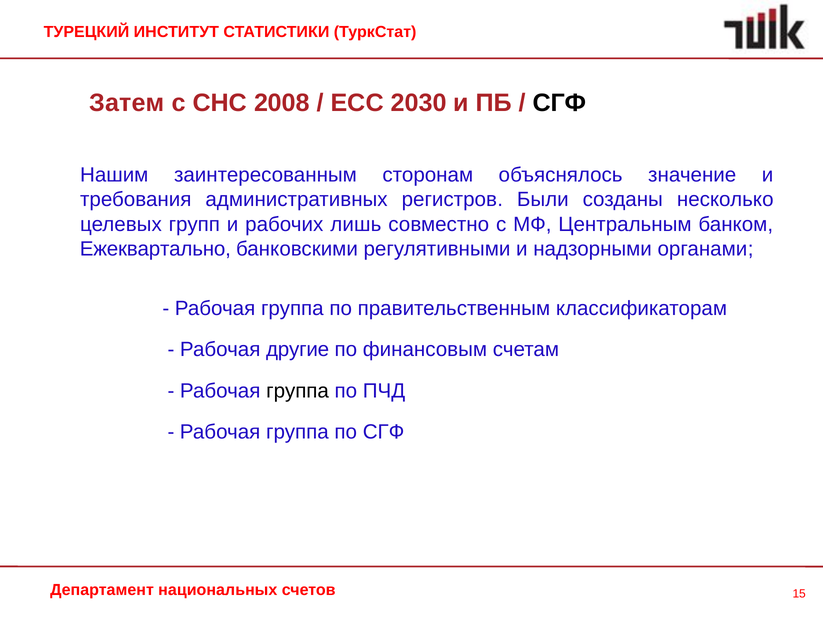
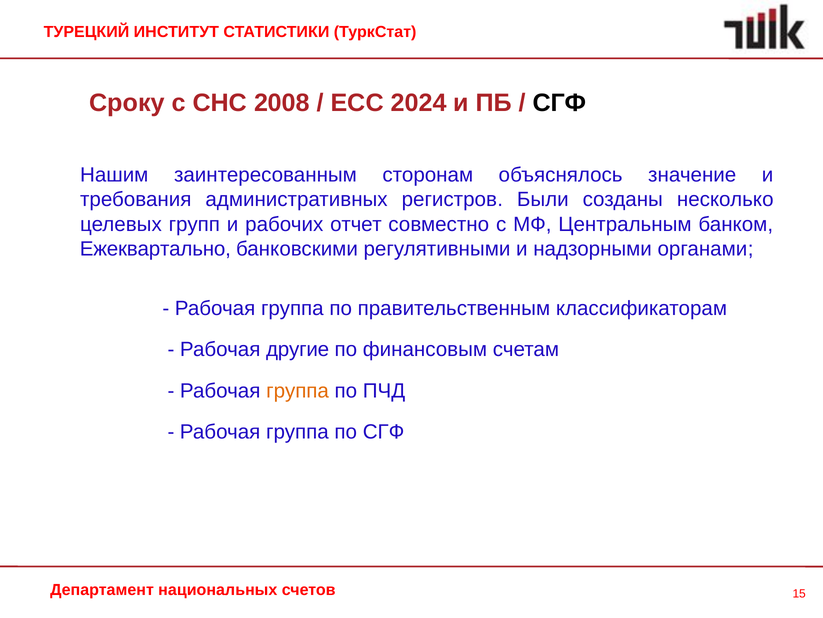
Затем: Затем -> Сроку
2030: 2030 -> 2024
лишь: лишь -> отчет
группа at (298, 390) colour: black -> orange
